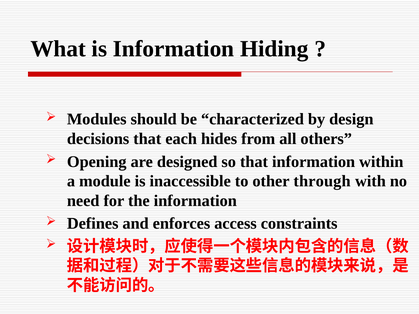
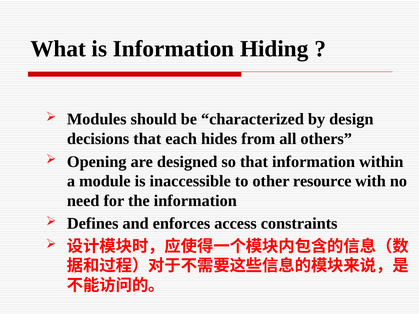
through: through -> resource
